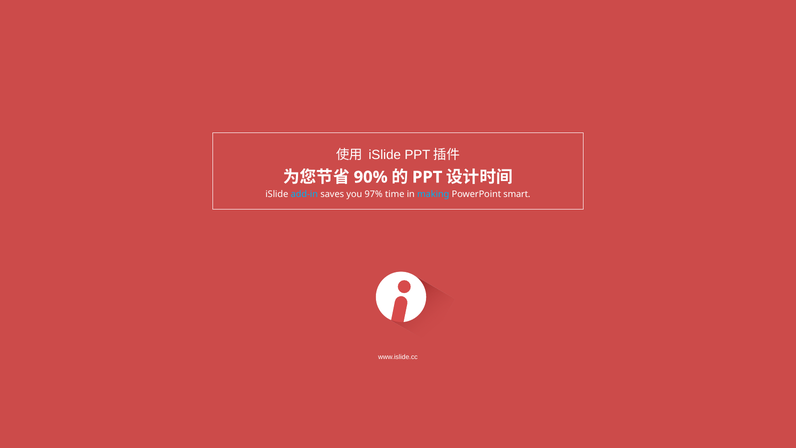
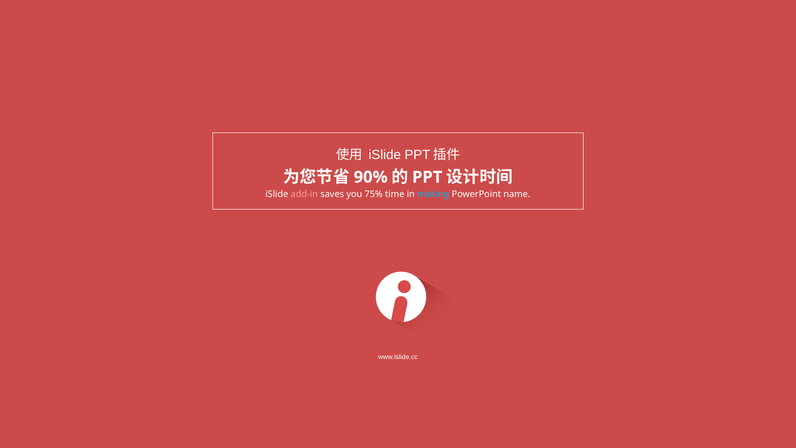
add-in colour: light blue -> pink
97%: 97% -> 75%
smart: smart -> name
